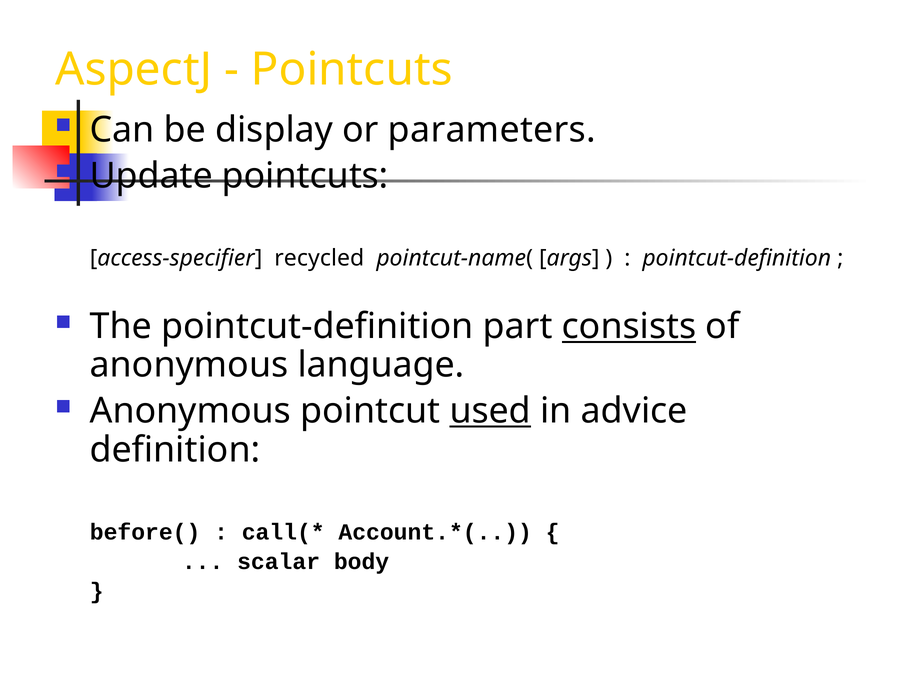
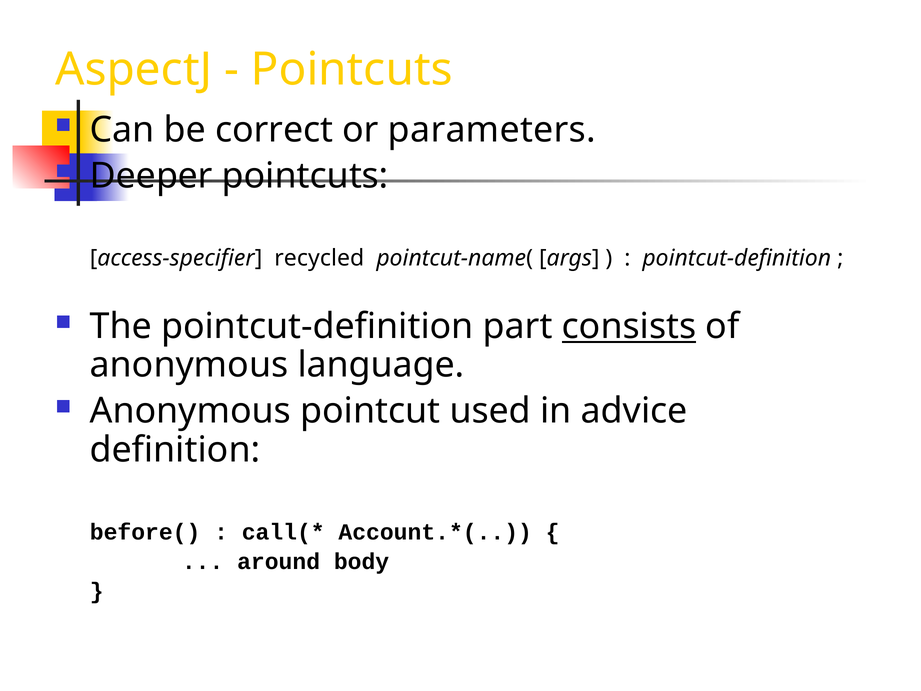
display: display -> correct
Update: Update -> Deeper
used underline: present -> none
scalar: scalar -> around
